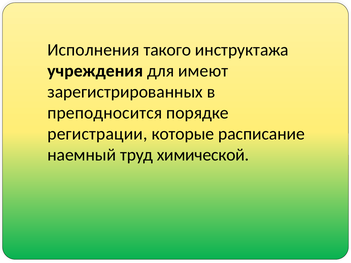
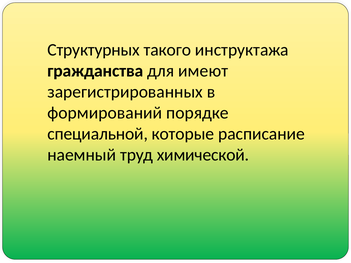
Исполнения: Исполнения -> Структурных
учреждения: учреждения -> гражданства
преподносится: преподносится -> формирований
регистрации: регистрации -> специальной
